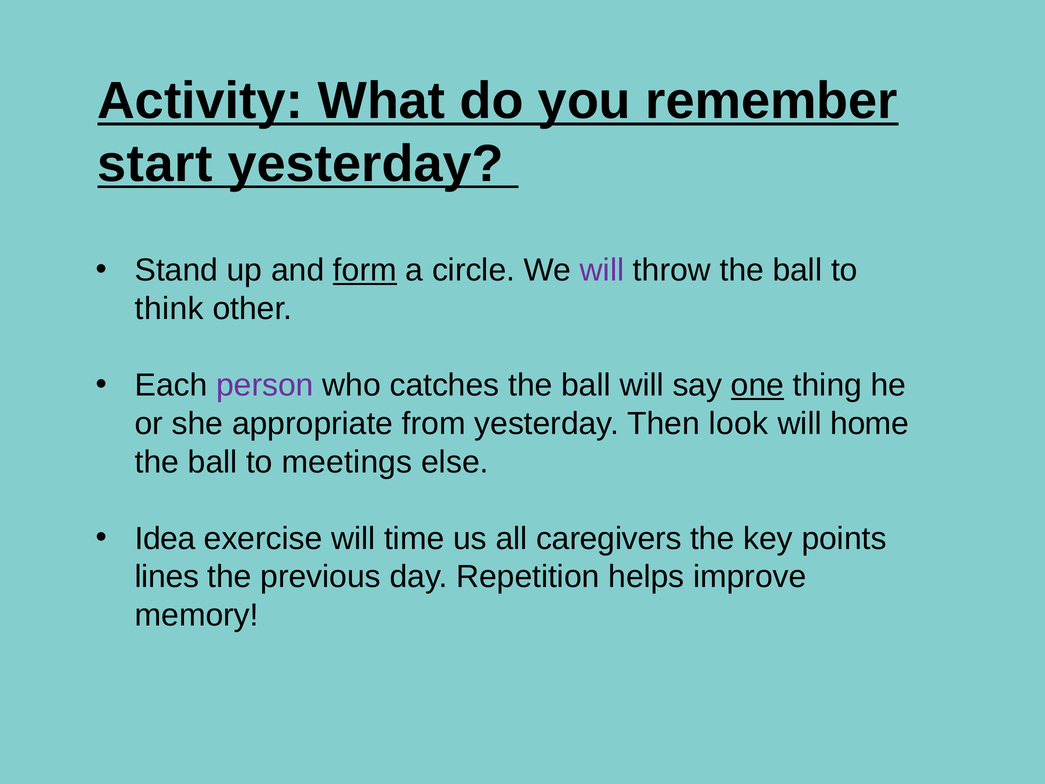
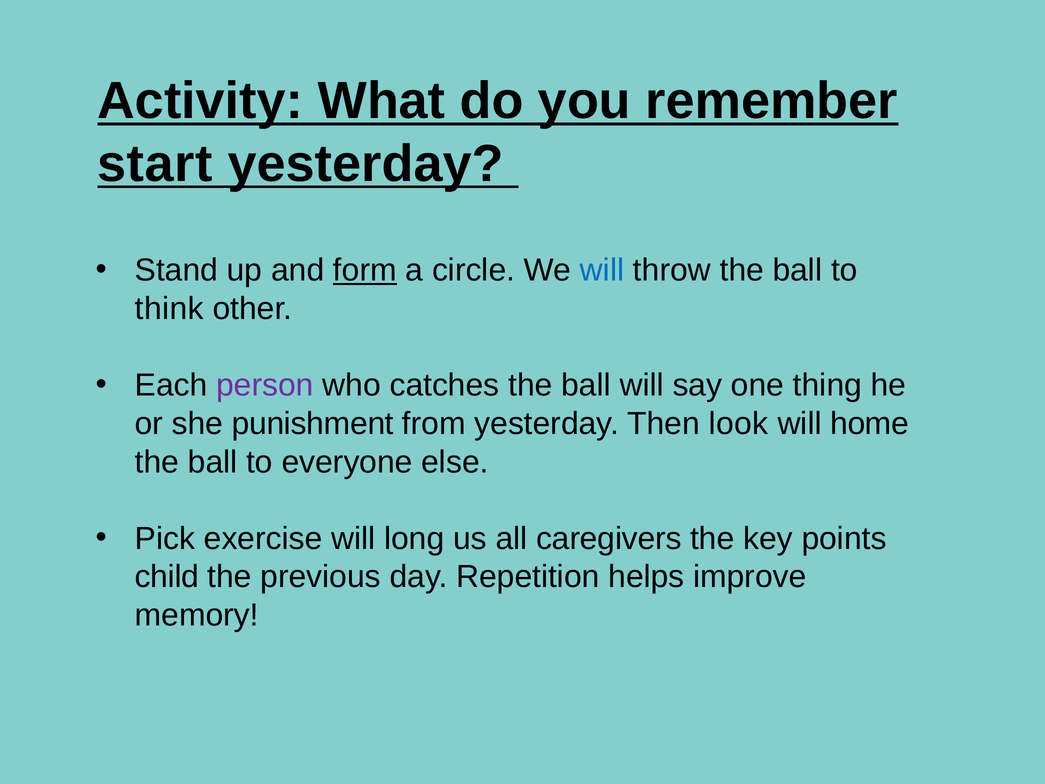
will at (602, 270) colour: purple -> blue
one underline: present -> none
appropriate: appropriate -> punishment
meetings: meetings -> everyone
Idea: Idea -> Pick
time: time -> long
lines: lines -> child
